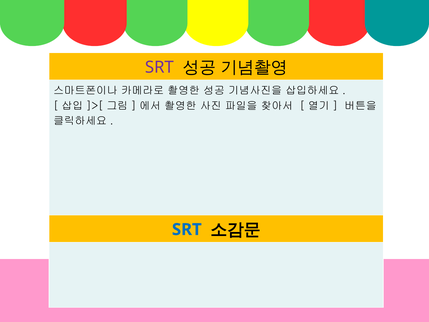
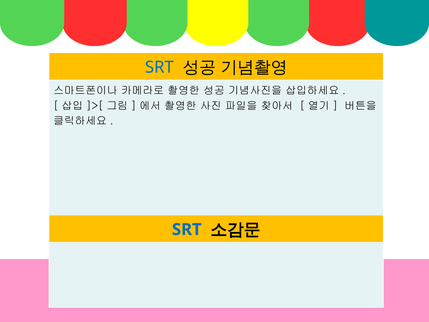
SRT at (159, 67) colour: purple -> blue
